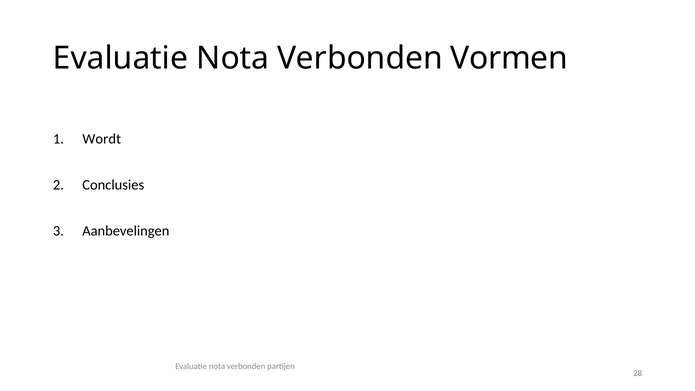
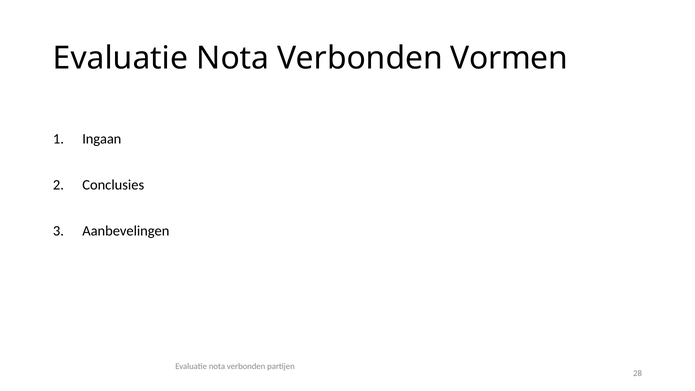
Wordt: Wordt -> Ingaan
